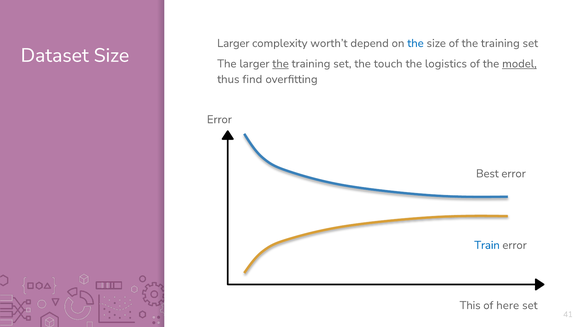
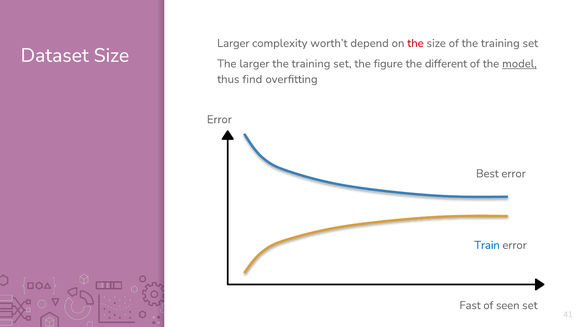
the at (416, 43) colour: blue -> red
the at (281, 64) underline: present -> none
touch: touch -> figure
logistics: logistics -> different
This: This -> Fast
here: here -> seen
